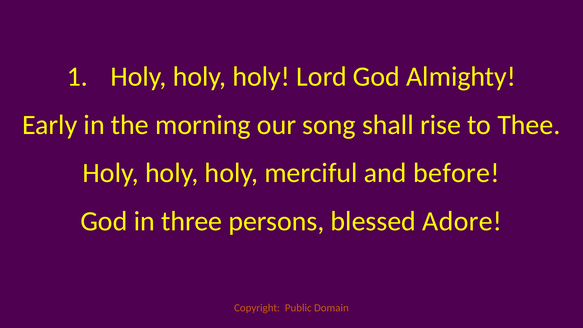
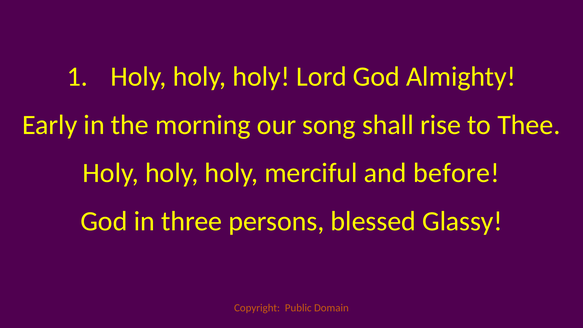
Adore: Adore -> Glassy
